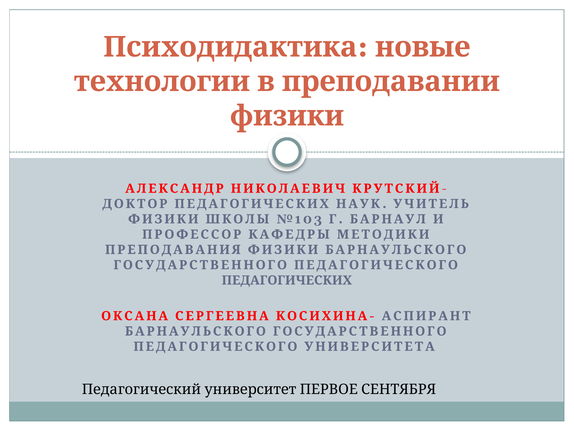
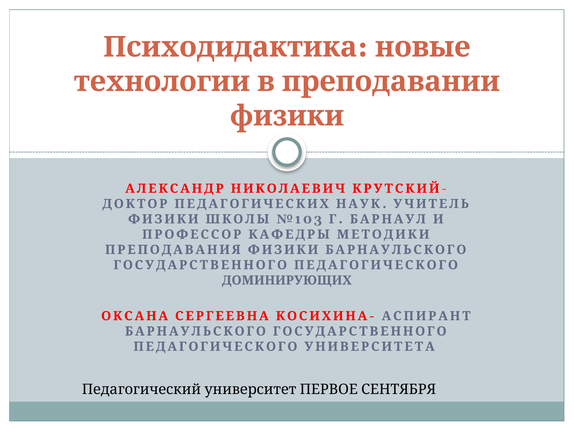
ПЕДАГОГИЧЕСКИХ at (287, 280): ПЕДАГОГИЧЕСКИХ -> ДОМИНИРУЮЩИХ
